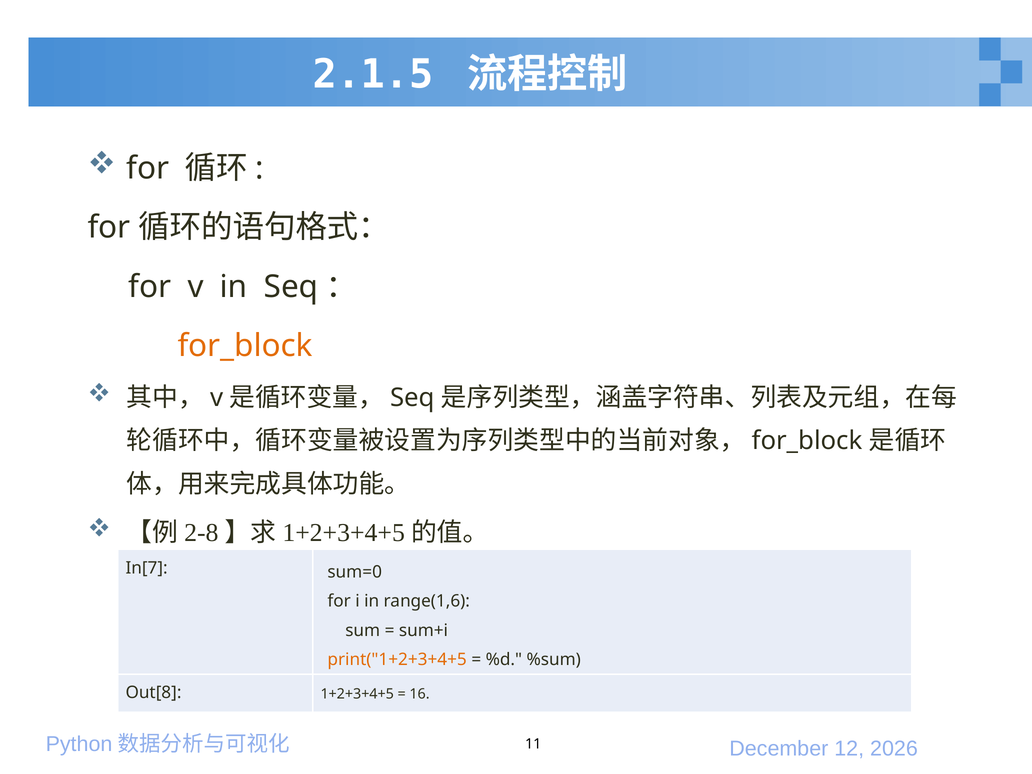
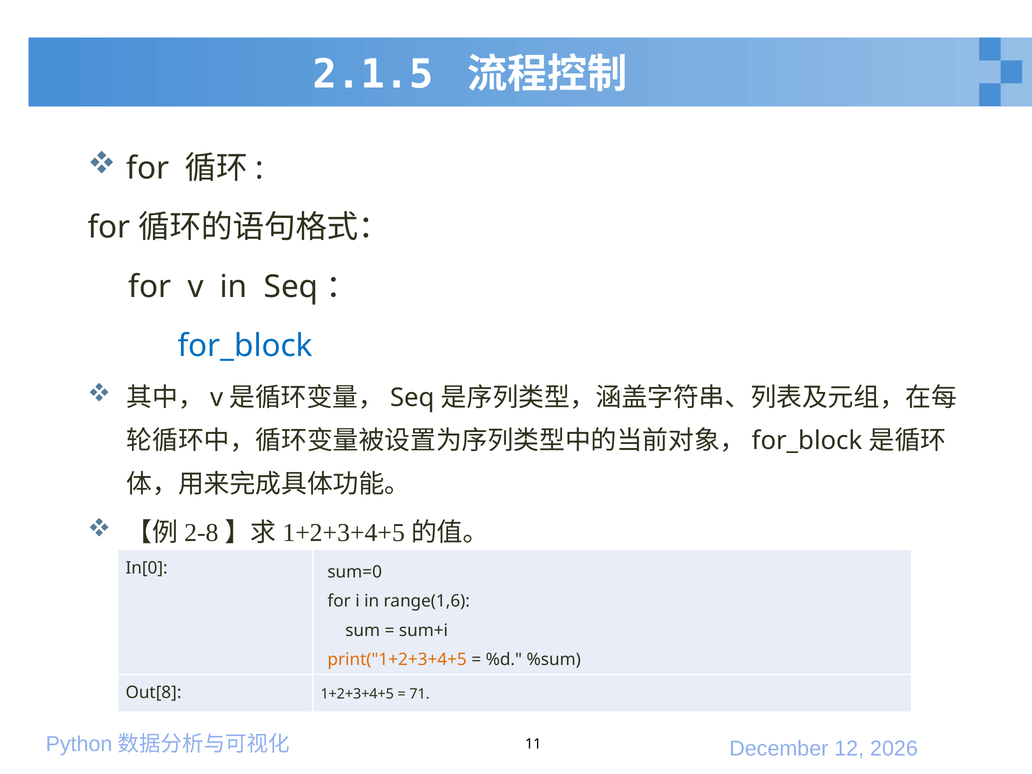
for_block colour: orange -> blue
In[7: In[7 -> In[0
16: 16 -> 71
